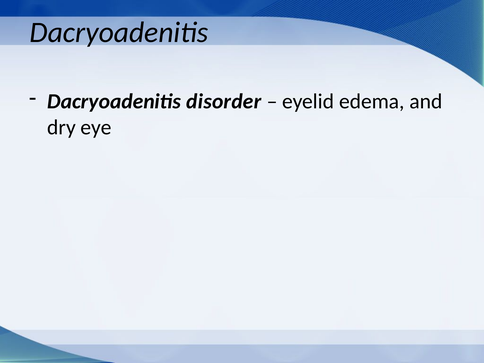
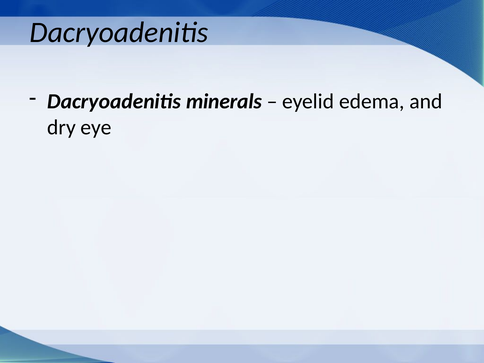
disorder: disorder -> minerals
